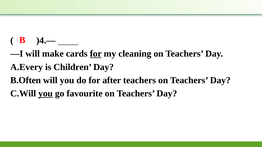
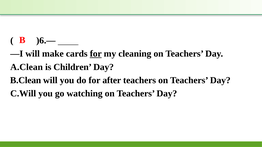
)4.—: )4.— -> )6.—
A.Every: A.Every -> A.Clean
B.Often: B.Often -> B.Clean
you at (46, 94) underline: present -> none
favourite: favourite -> watching
